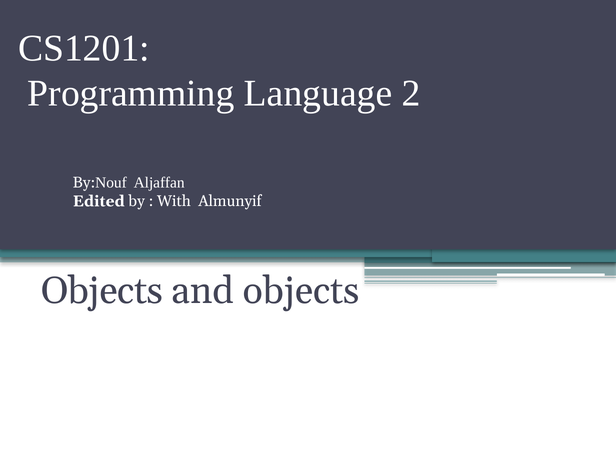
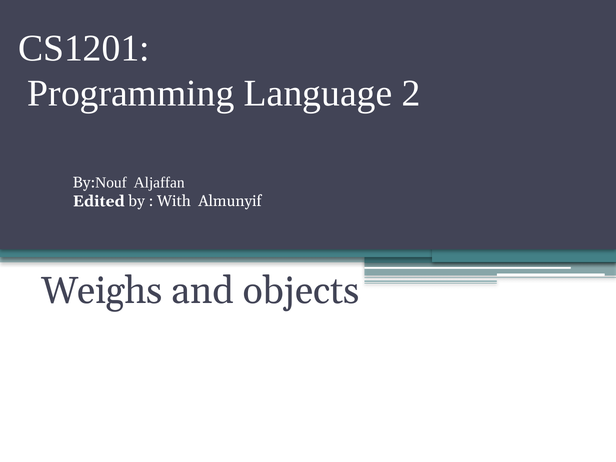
Objects at (102, 291): Objects -> Weighs
